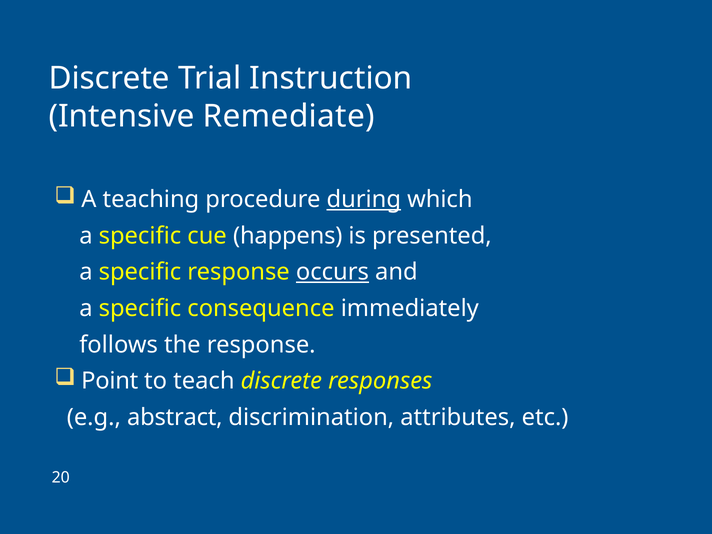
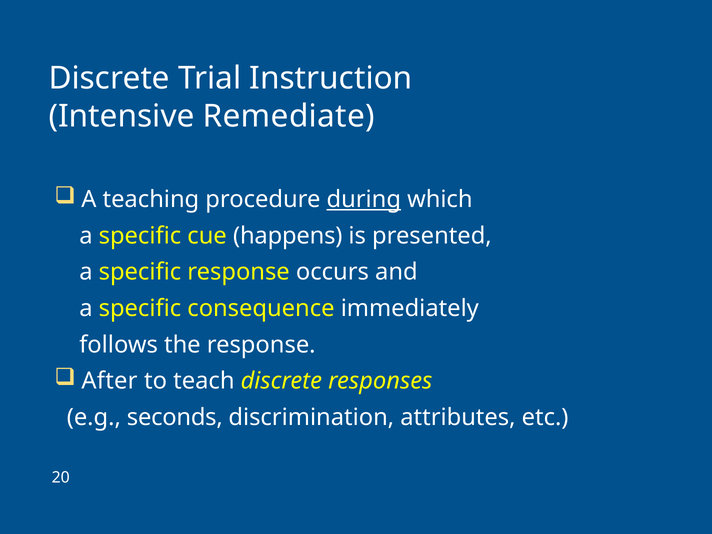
occurs underline: present -> none
Point: Point -> After
abstract: abstract -> seconds
